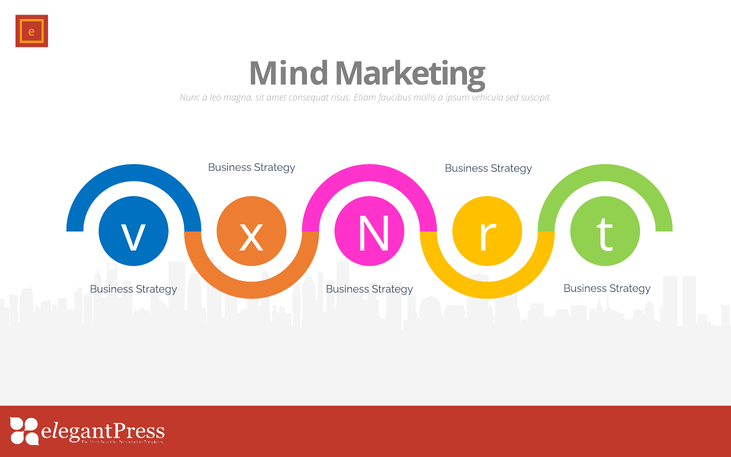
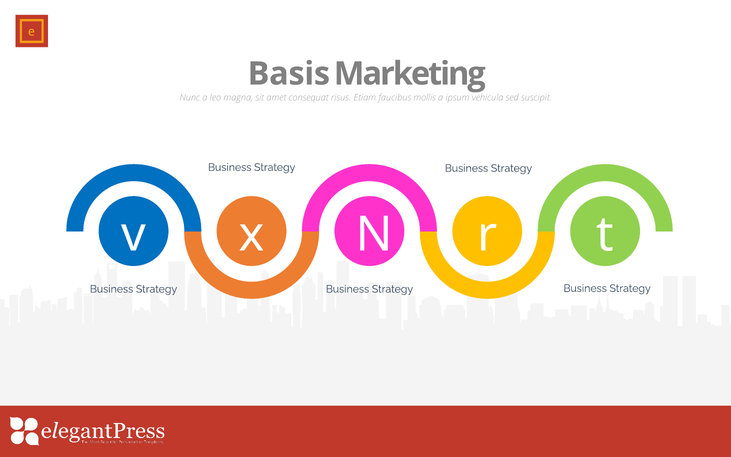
Mind: Mind -> Basis
